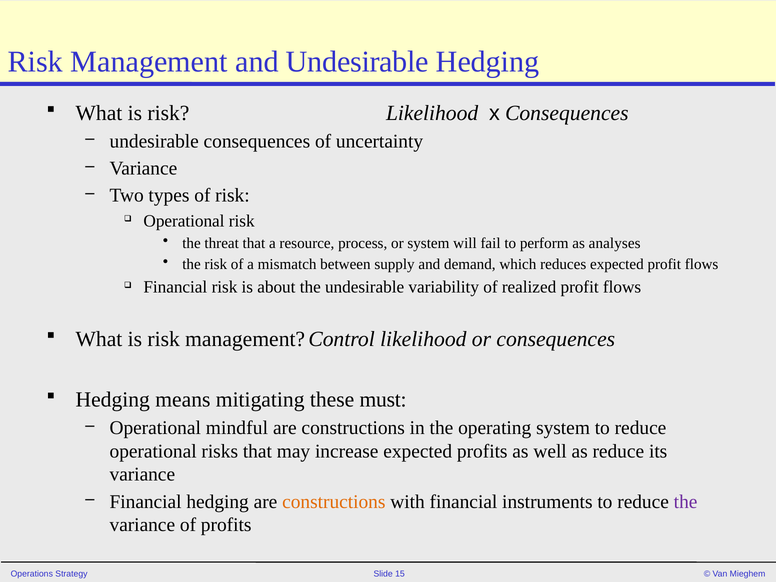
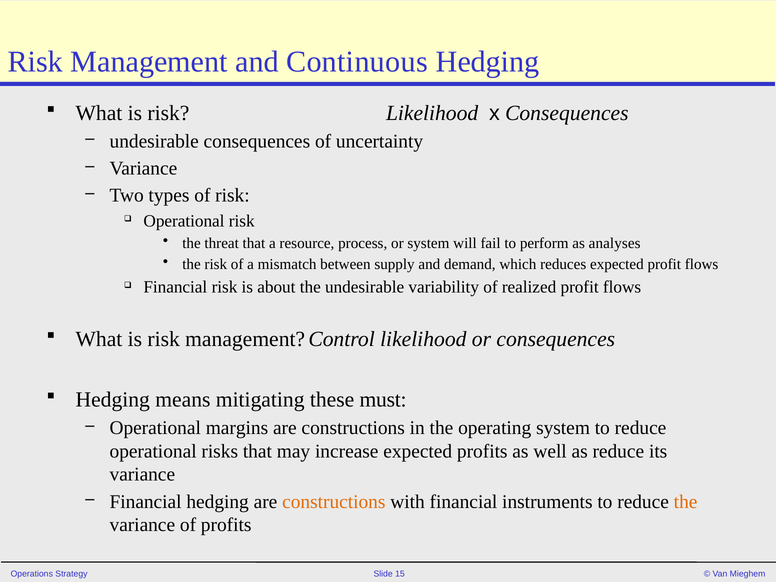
and Undesirable: Undesirable -> Continuous
mindful: mindful -> margins
the at (686, 502) colour: purple -> orange
